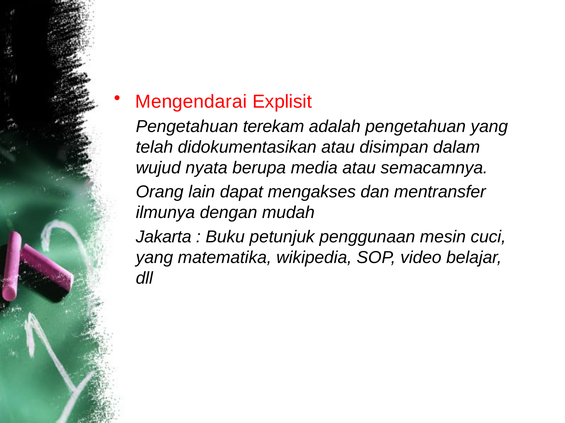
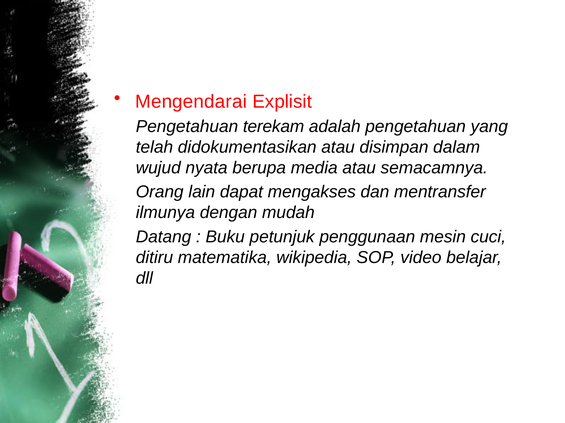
Jakarta: Jakarta -> Datang
yang at (154, 258): yang -> ditiru
